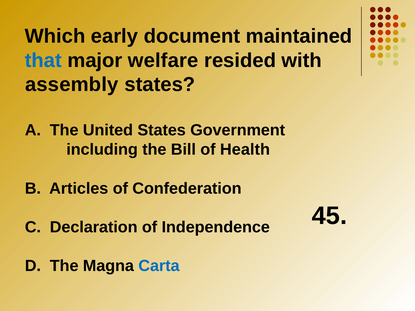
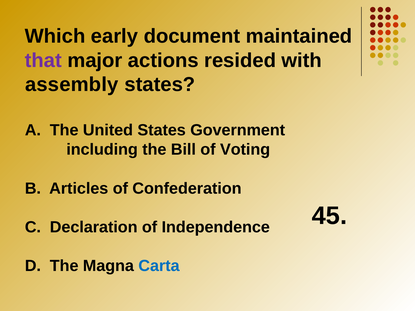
that colour: blue -> purple
welfare: welfare -> actions
Health: Health -> Voting
